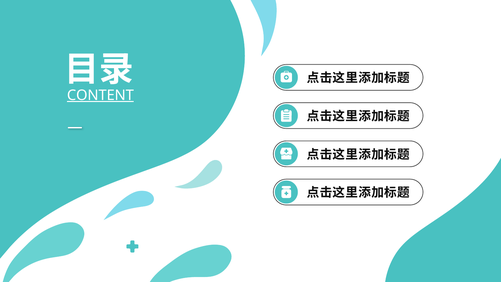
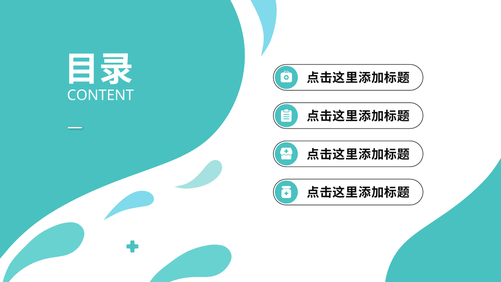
CONTENT underline: present -> none
